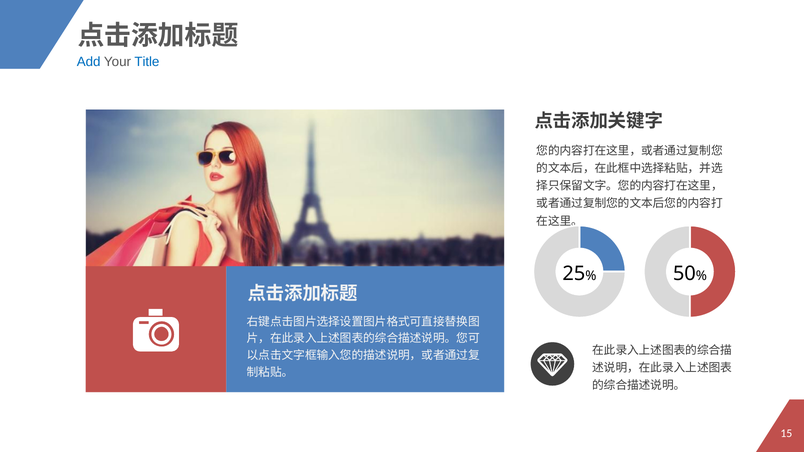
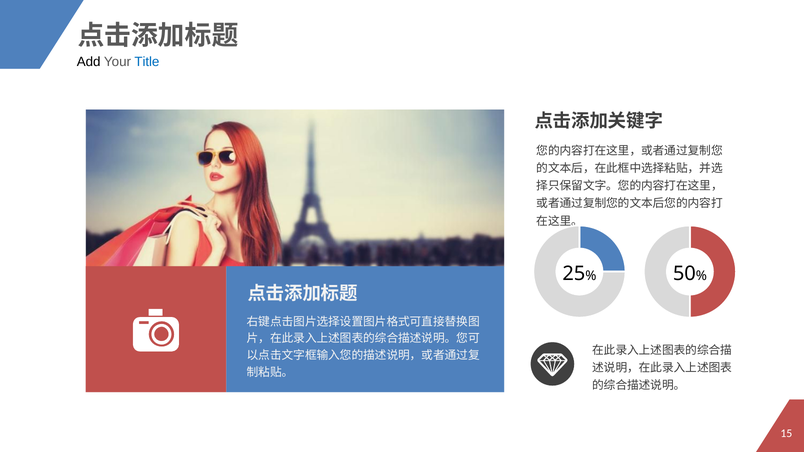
Add colour: blue -> black
